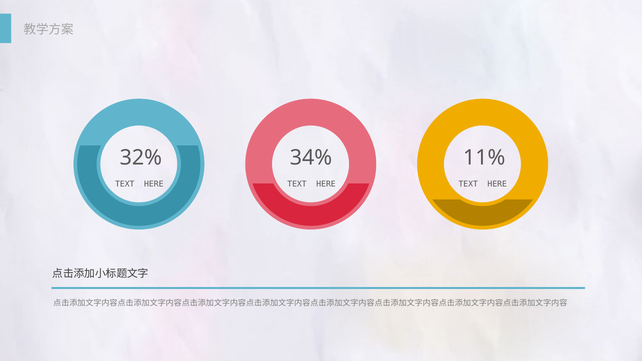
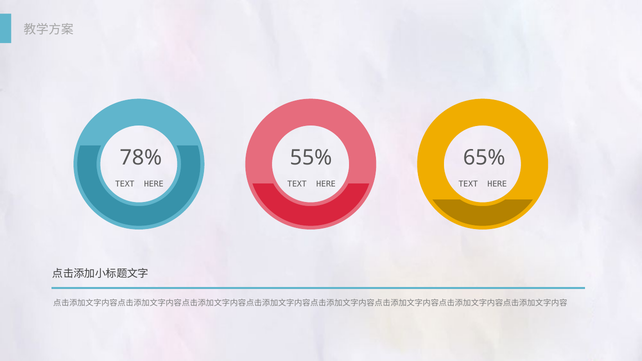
32%: 32% -> 78%
34%: 34% -> 55%
11%: 11% -> 65%
